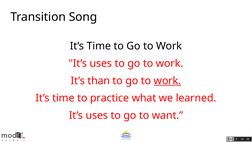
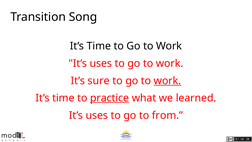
than: than -> sure
practice underline: none -> present
want: want -> from
